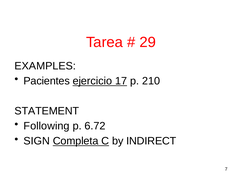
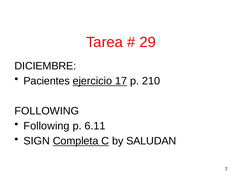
EXAMPLES: EXAMPLES -> DICIEMBRE
STATEMENT at (47, 111): STATEMENT -> FOLLOWING
6.72: 6.72 -> 6.11
INDIRECT: INDIRECT -> SALUDAN
